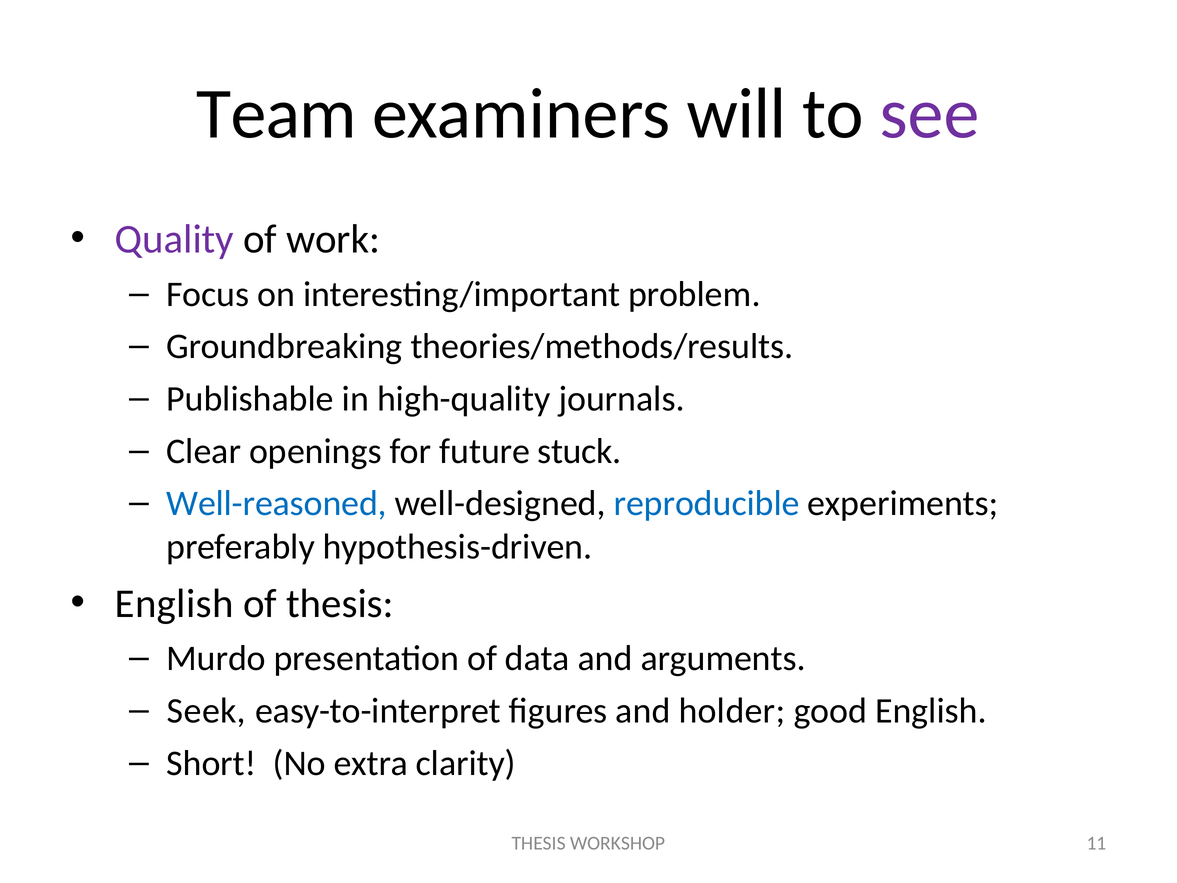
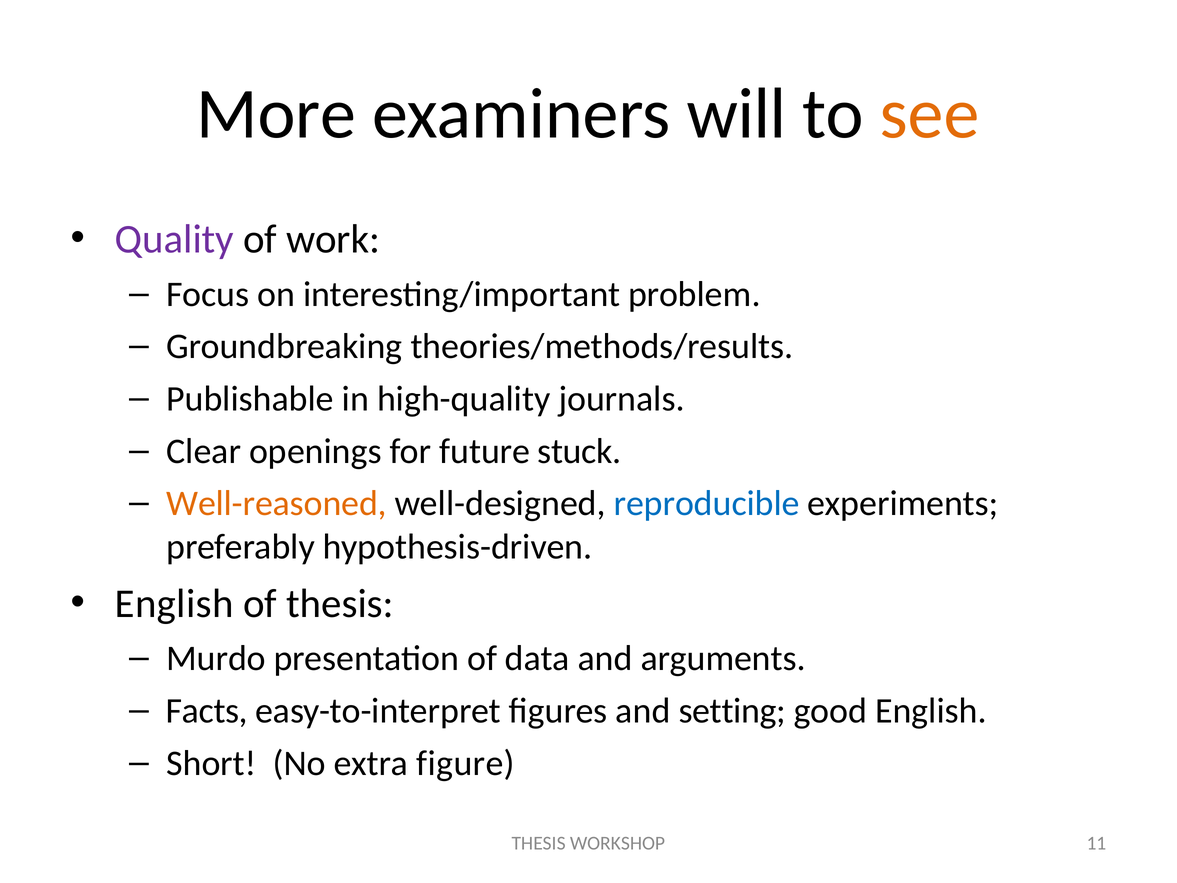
Team: Team -> More
see colour: purple -> orange
Well-reasoned colour: blue -> orange
Seek: Seek -> Facts
holder: holder -> setting
clarity: clarity -> figure
